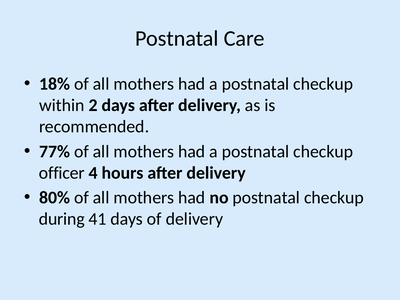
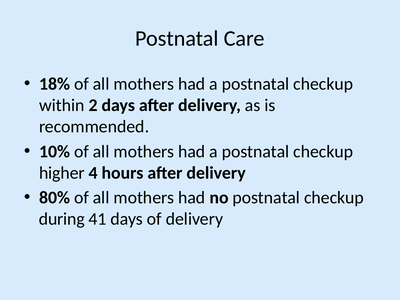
77%: 77% -> 10%
officer: officer -> higher
